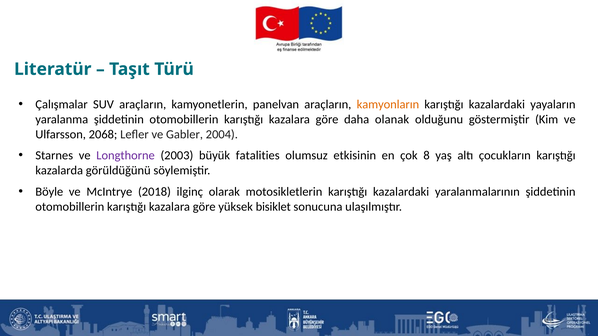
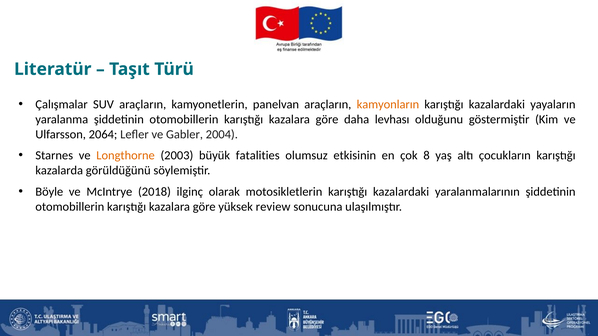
olanak: olanak -> levhası
2068: 2068 -> 2064
Longthorne colour: purple -> orange
bisiklet: bisiklet -> review
